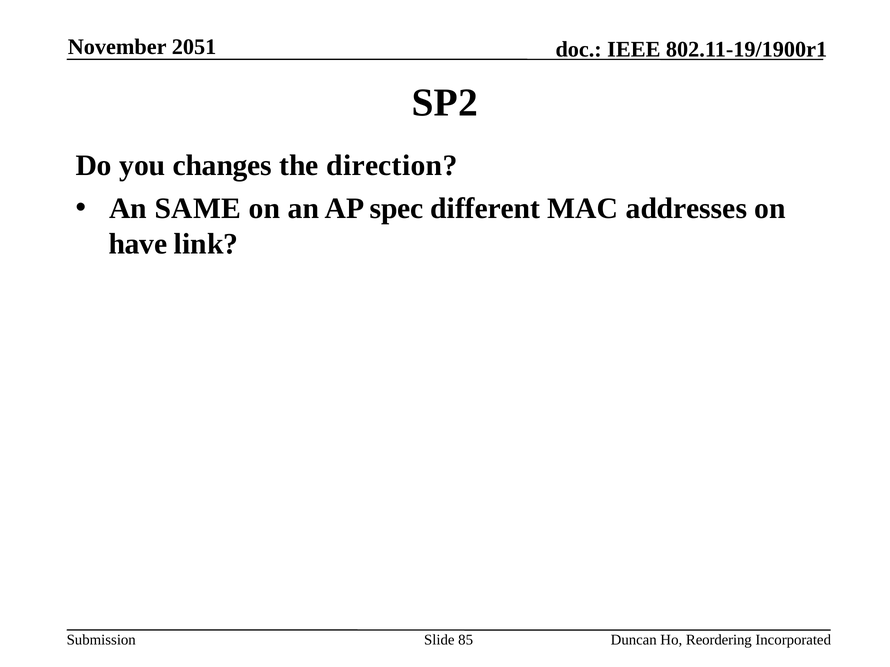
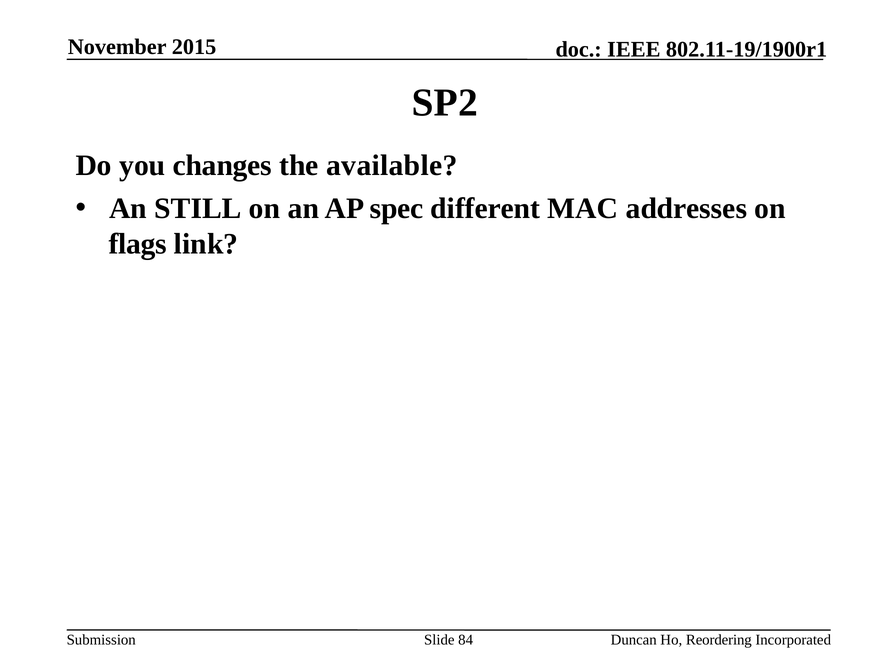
2051: 2051 -> 2015
direction: direction -> available
SAME: SAME -> STILL
have: have -> flags
85: 85 -> 84
